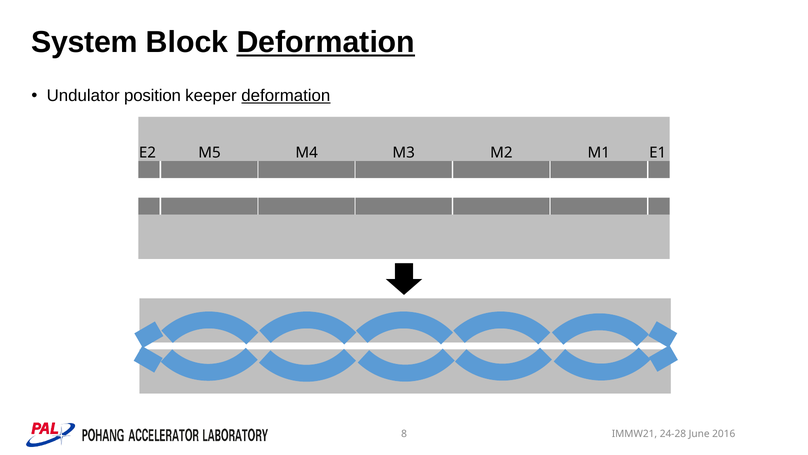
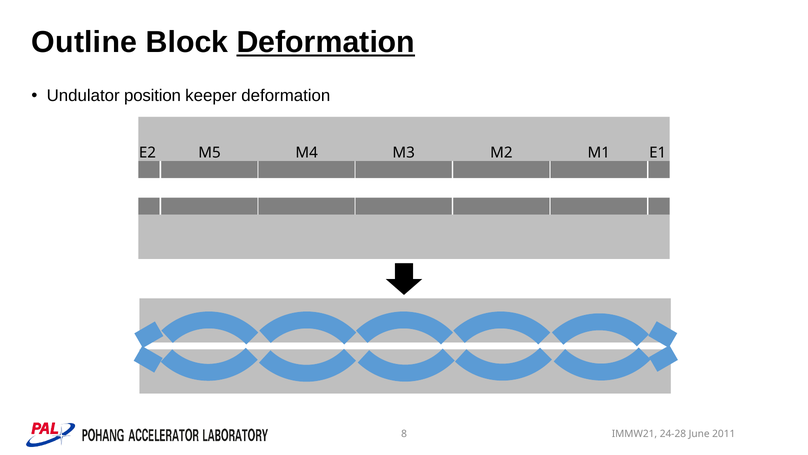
System: System -> Outline
deformation at (286, 96) underline: present -> none
2016: 2016 -> 2011
